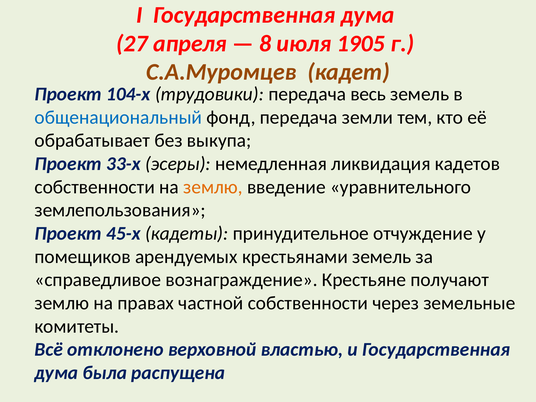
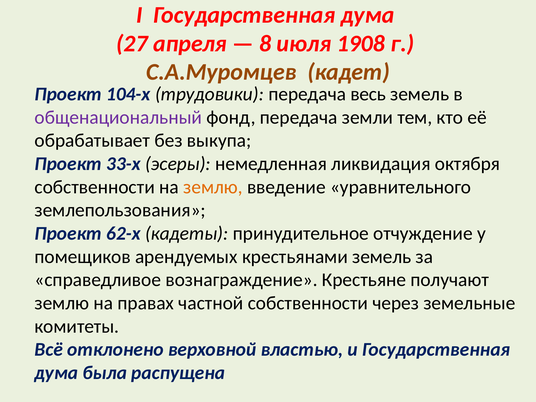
1905: 1905 -> 1908
общенациональный colour: blue -> purple
кадетов: кадетов -> октября
45-х: 45-х -> 62-х
